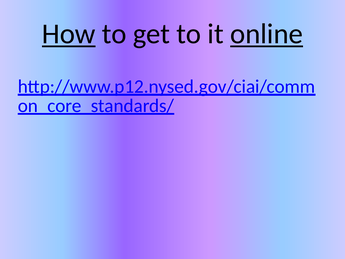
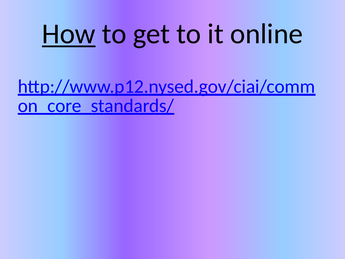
online underline: present -> none
